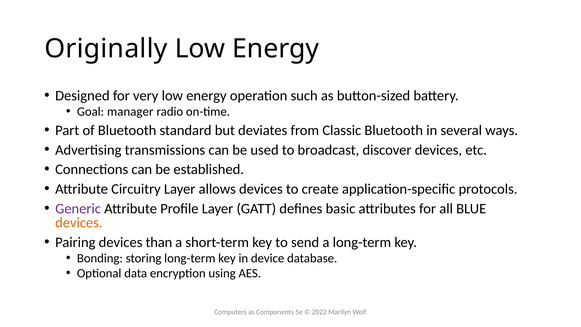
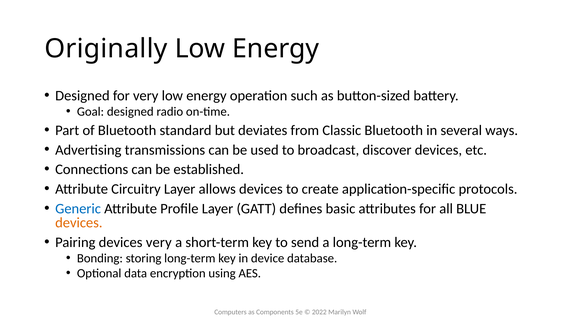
Goal manager: manager -> designed
Generic colour: purple -> blue
devices than: than -> very
